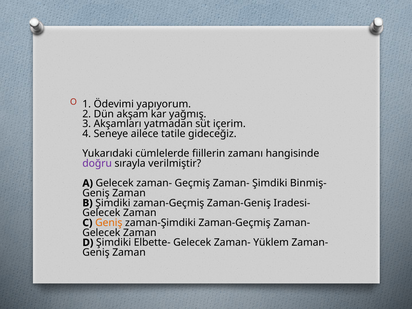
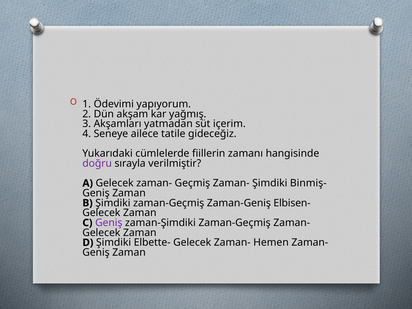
Iradesi-: Iradesi- -> Elbisen-
Geniş at (109, 223) colour: orange -> purple
Yüklem: Yüklem -> Hemen
